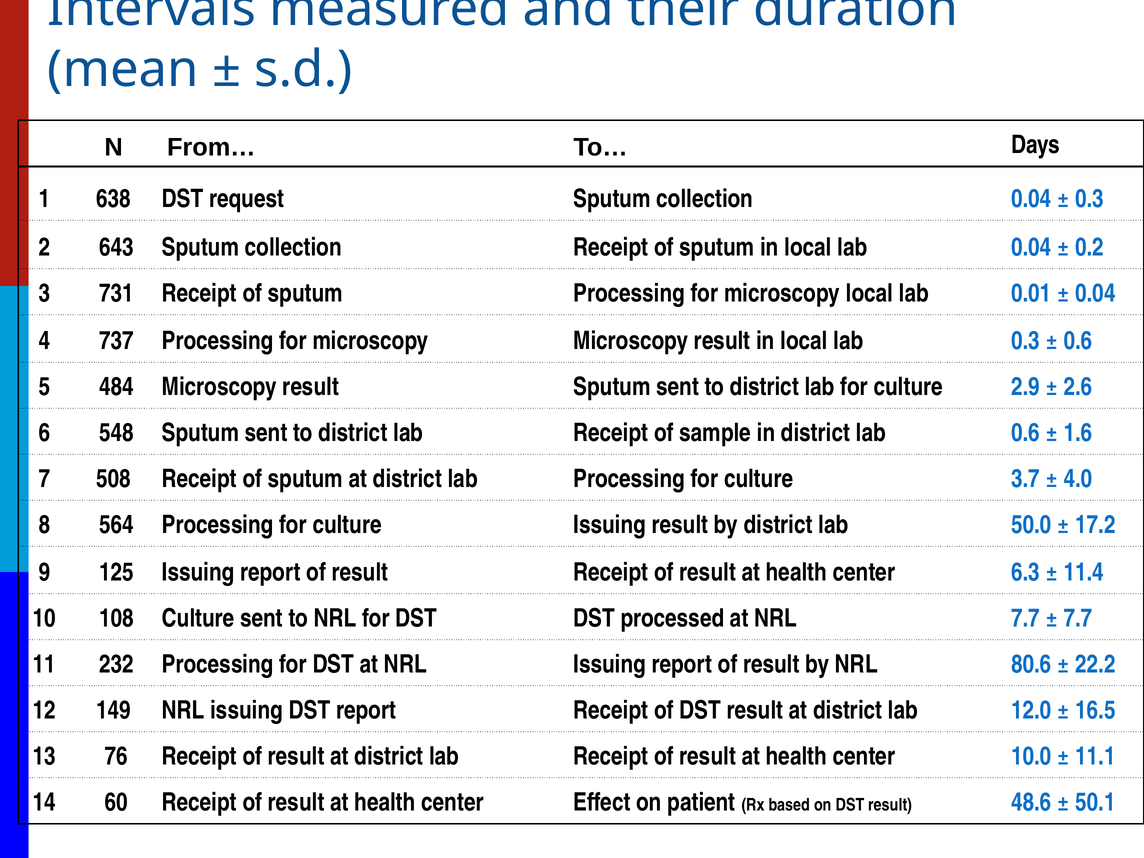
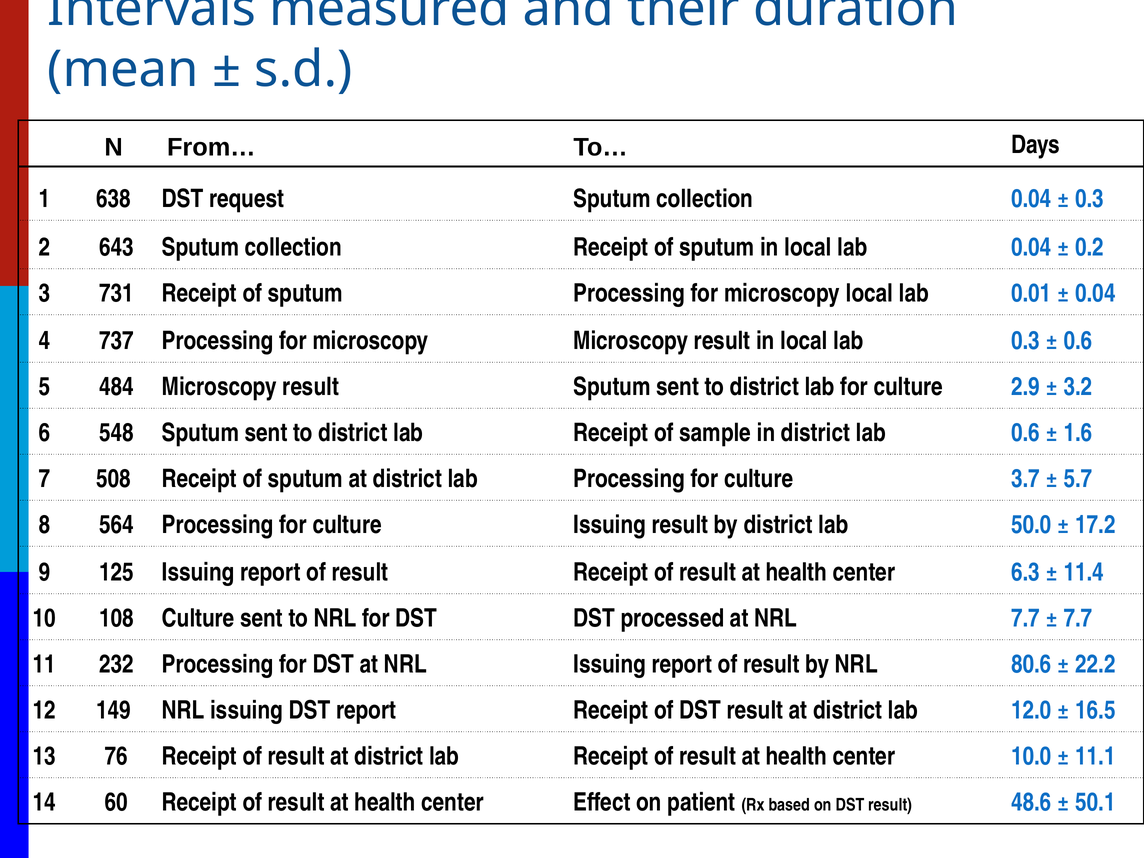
2.6: 2.6 -> 3.2
4.0: 4.0 -> 5.7
